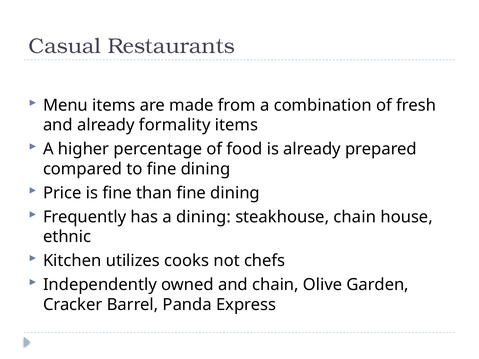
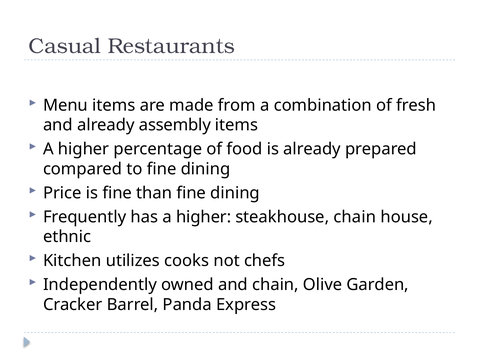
formality: formality -> assembly
has a dining: dining -> higher
